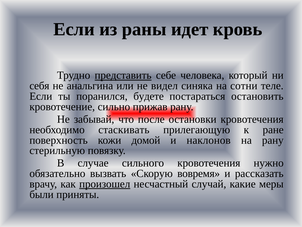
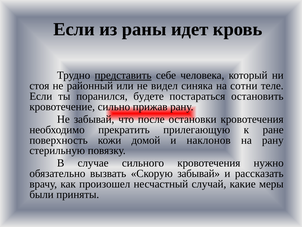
себя: себя -> стоя
анальгина: анальгина -> районный
стаскивать: стаскивать -> прекратить
Скорую вовремя: вовремя -> забывай
произошел underline: present -> none
